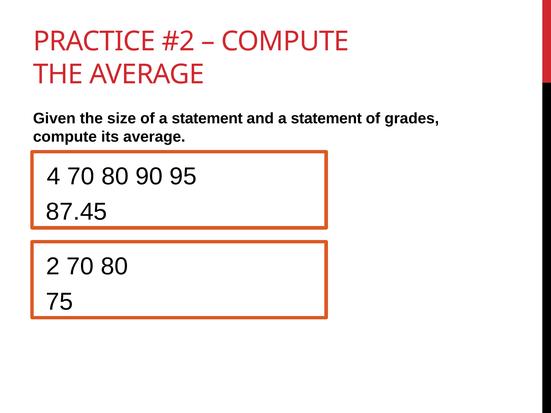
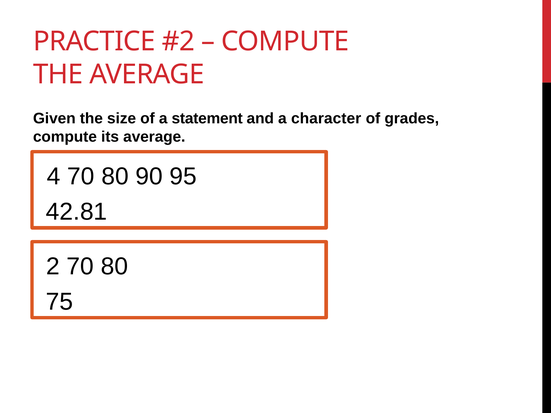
and a statement: statement -> character
87.45: 87.45 -> 42.81
